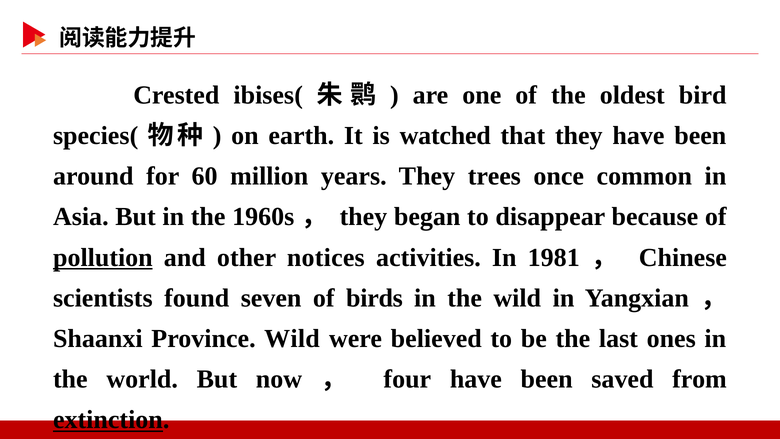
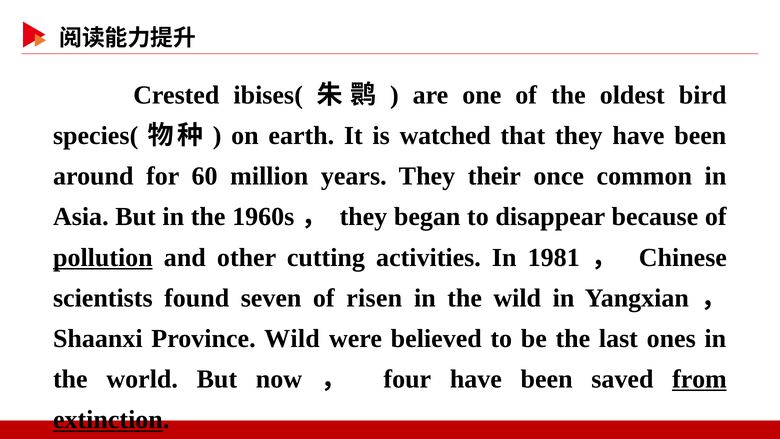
trees: trees -> their
notices: notices -> cutting
birds: birds -> risen
from underline: none -> present
